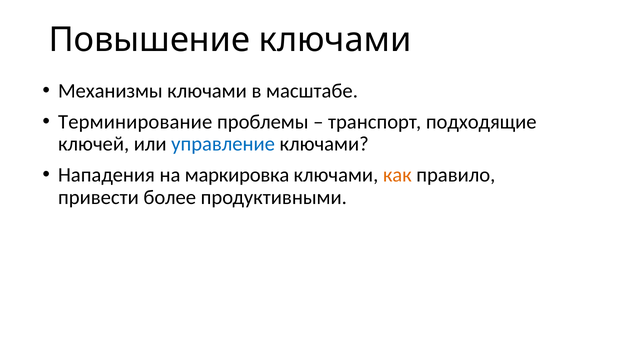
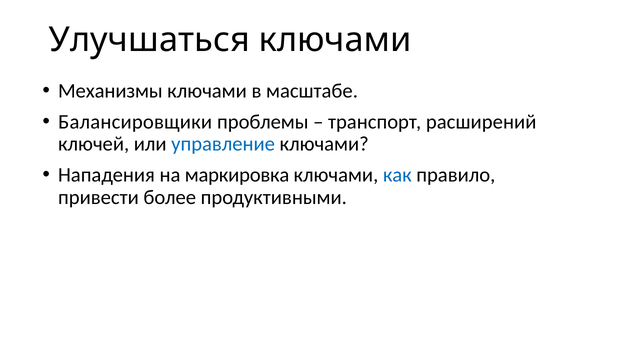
Повышение: Повышение -> Улучшаться
Терминирование: Терминирование -> Балансировщики
подходящие: подходящие -> расширений
как colour: orange -> blue
